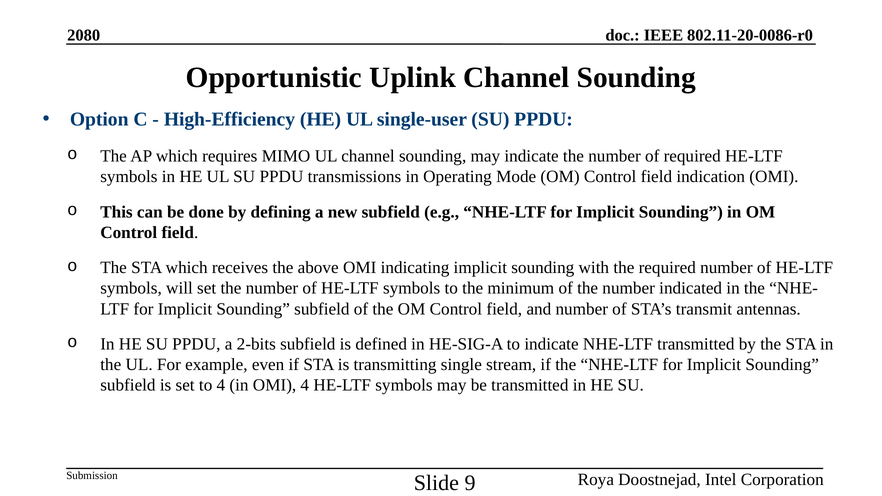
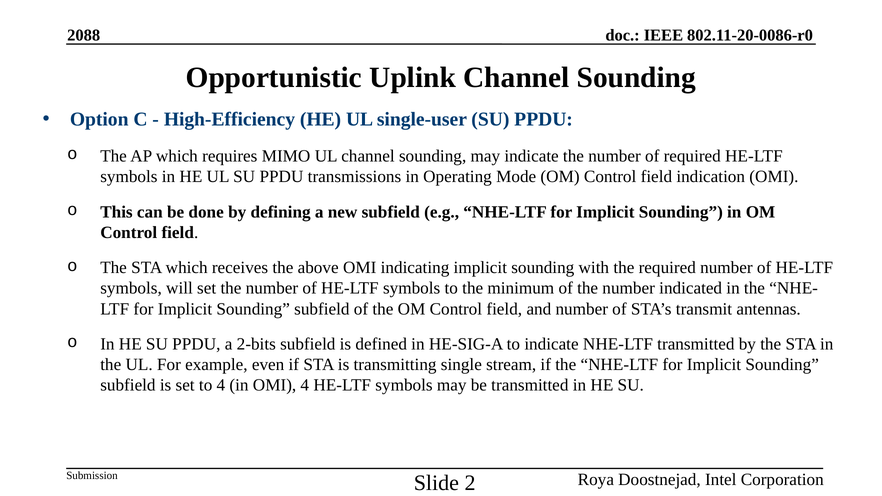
2080: 2080 -> 2088
9: 9 -> 2
